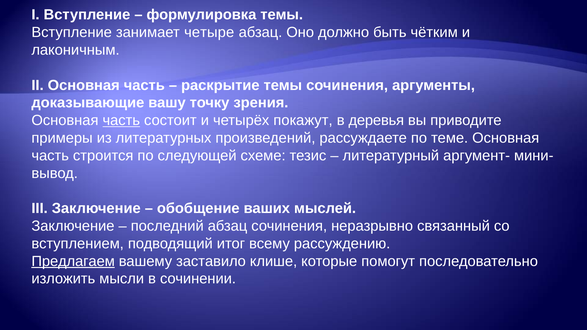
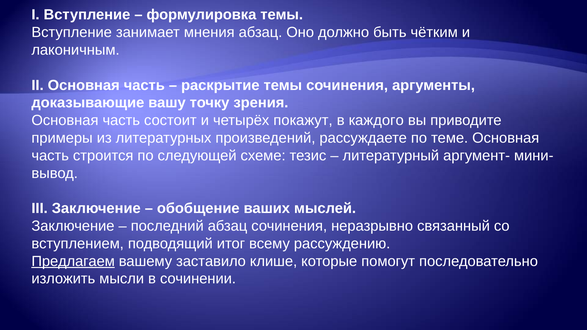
четыре: четыре -> мнения
часть at (121, 120) underline: present -> none
деревья: деревья -> каждого
